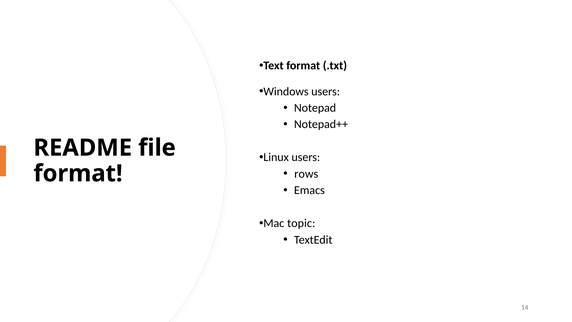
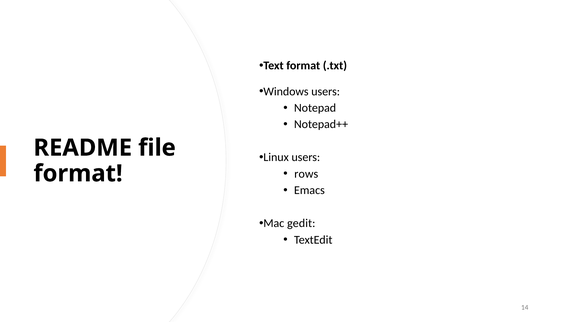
topic: topic -> gedit
